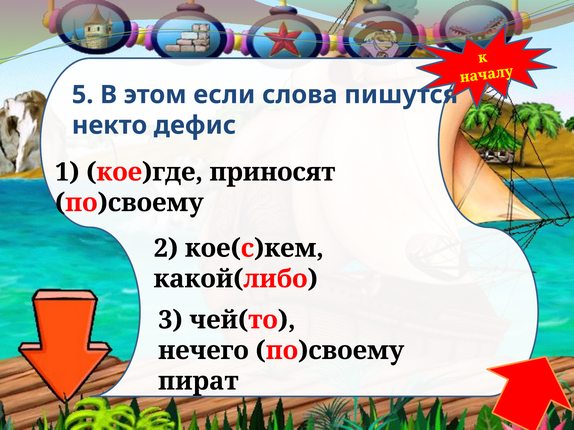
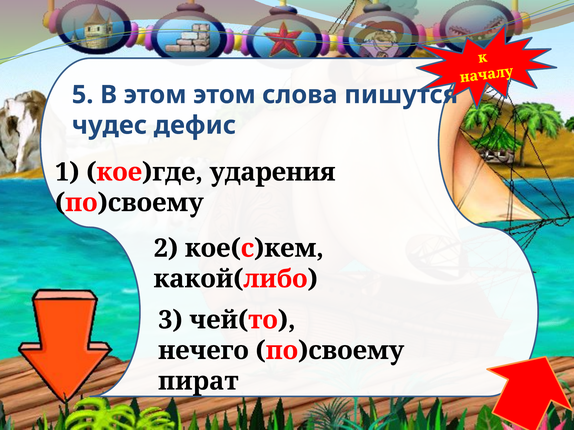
этом если: если -> этом
некто: некто -> чудес
приносят: приносят -> ударения
